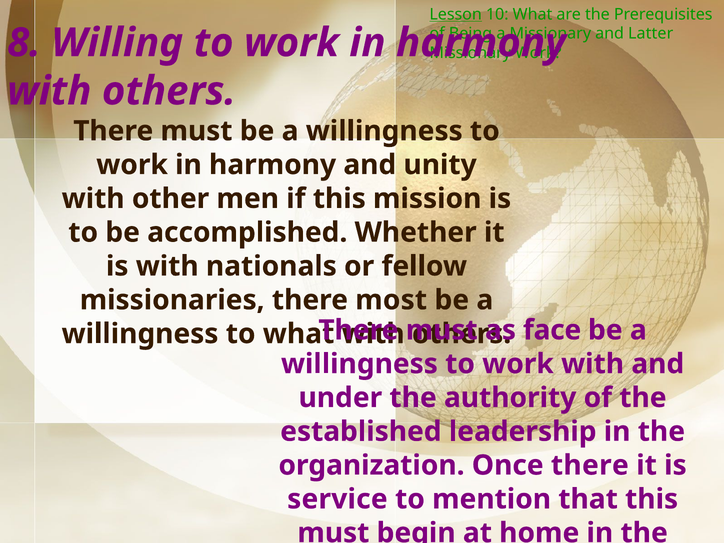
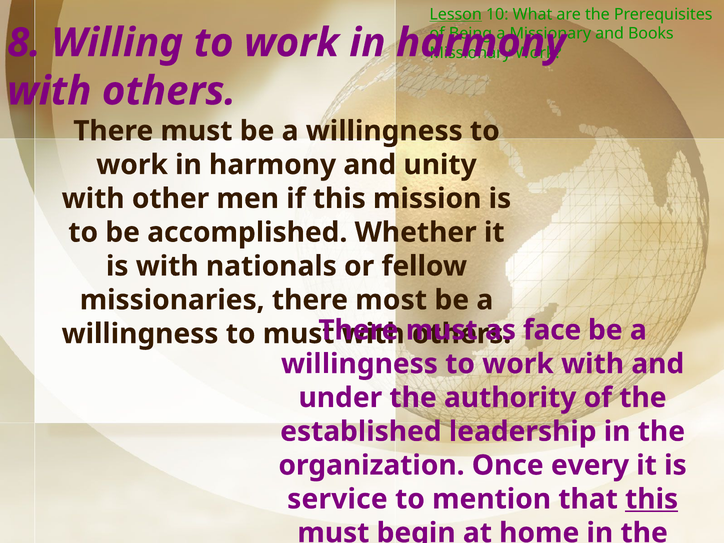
Latter: Latter -> Books
to what: what -> must
Once there: there -> every
this at (652, 499) underline: none -> present
